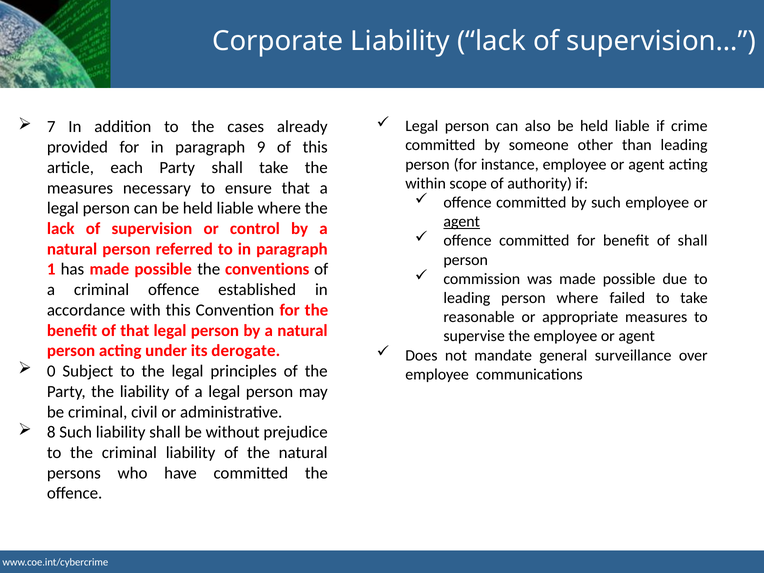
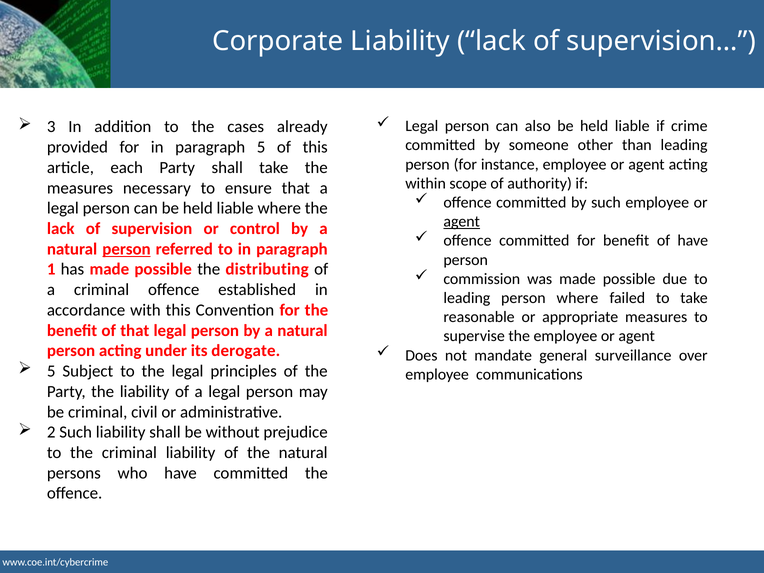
7: 7 -> 3
paragraph 9: 9 -> 5
of shall: shall -> have
person at (127, 249) underline: none -> present
conventions: conventions -> distributing
0 at (51, 371): 0 -> 5
8: 8 -> 2
